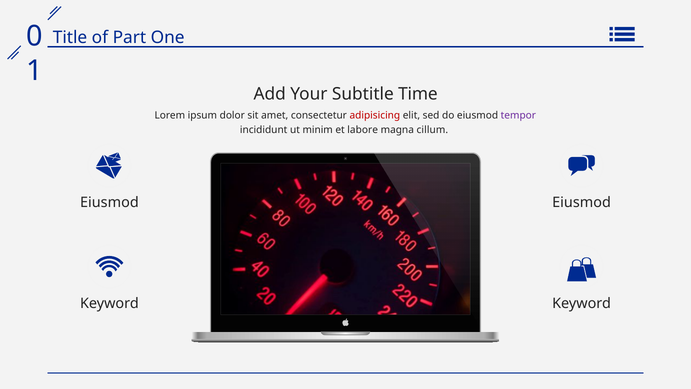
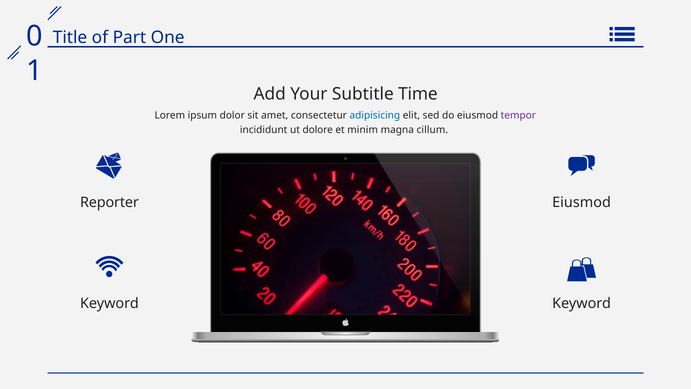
adipisicing colour: red -> blue
minim: minim -> dolore
labore: labore -> minim
Eiusmod at (109, 202): Eiusmod -> Reporter
